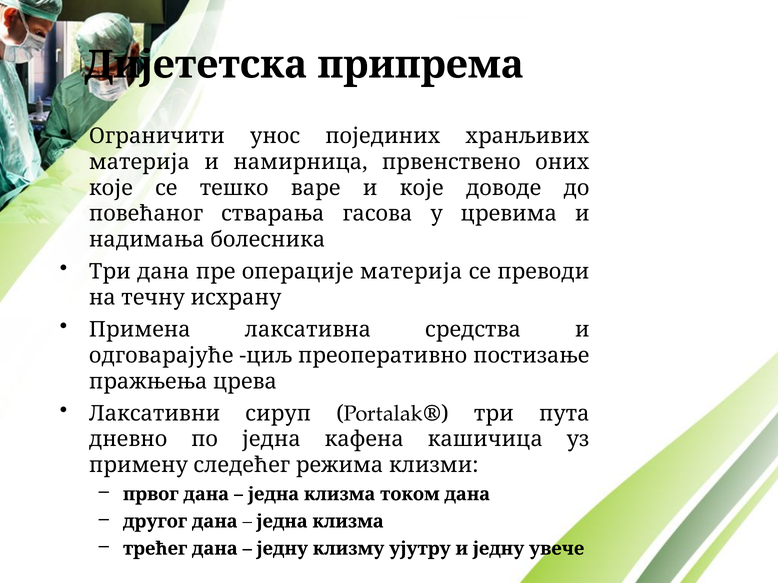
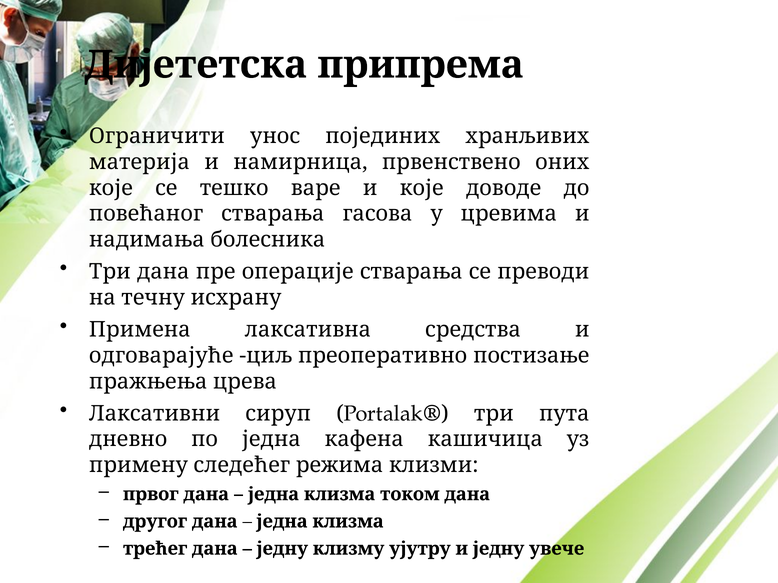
операције материја: материја -> стварања
